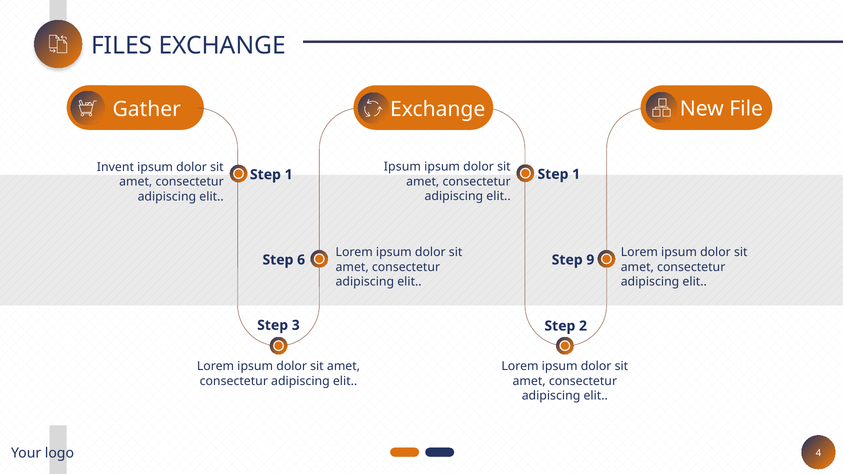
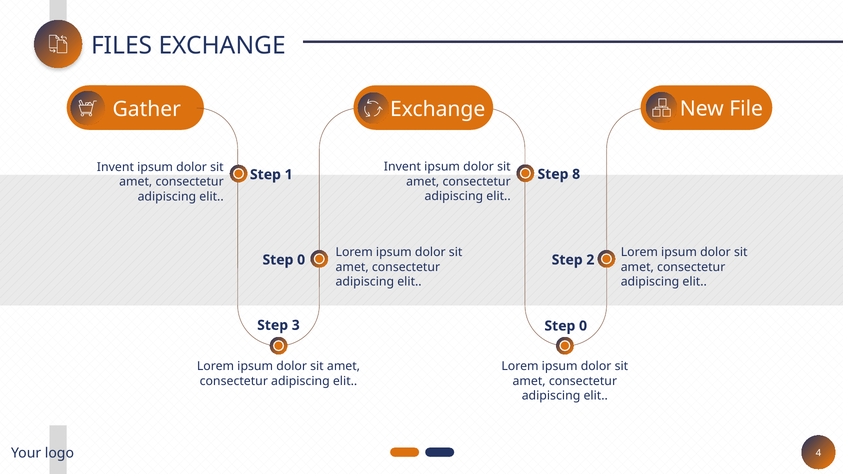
Ipsum at (402, 167): Ipsum -> Invent
1 at (576, 174): 1 -> 8
6 at (301, 260): 6 -> 0
9: 9 -> 2
2 at (583, 326): 2 -> 0
